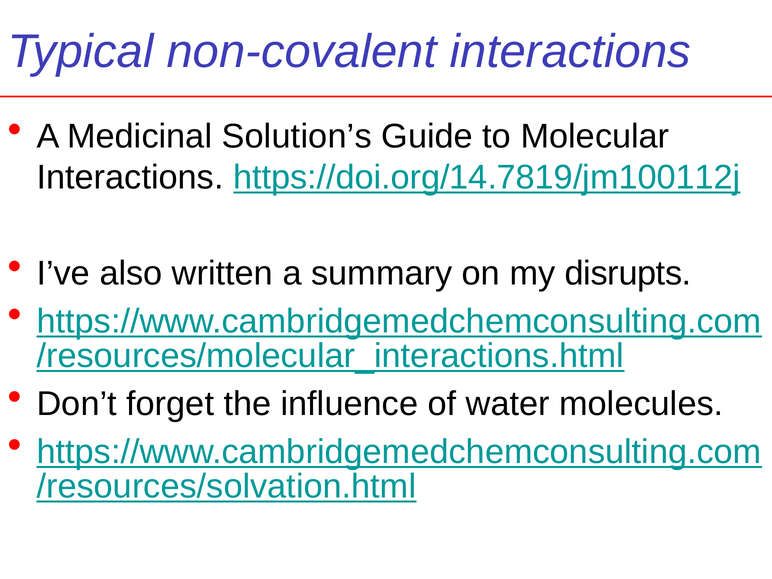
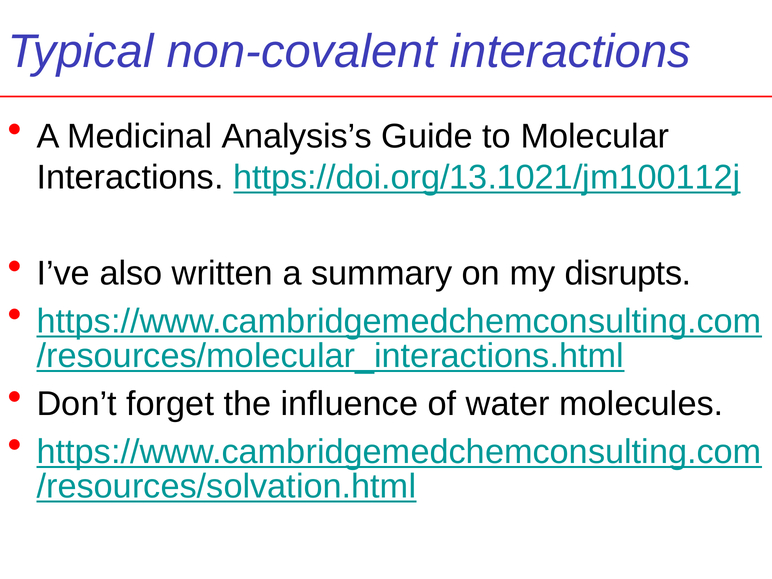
Solution’s: Solution’s -> Analysis’s
https://doi.org/14.7819/jm100112j: https://doi.org/14.7819/jm100112j -> https://doi.org/13.1021/jm100112j
